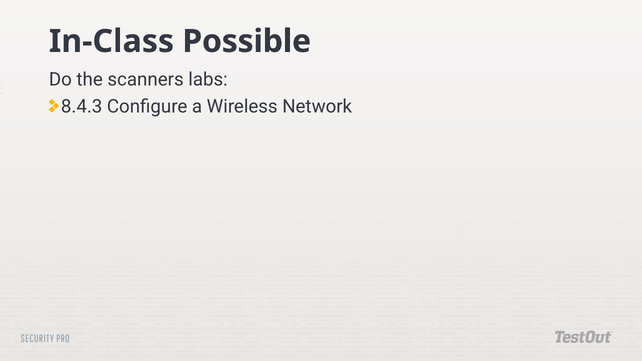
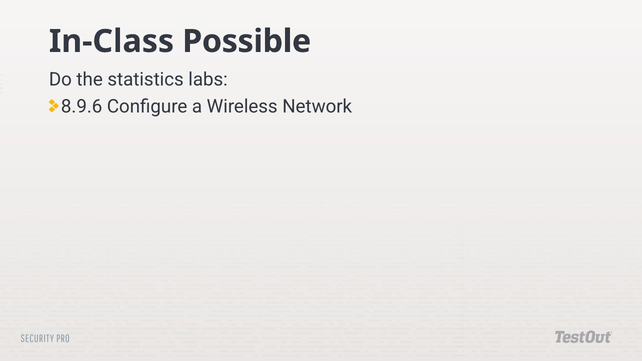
scanners: scanners -> statistics
8.4.3: 8.4.3 -> 8.9.6
